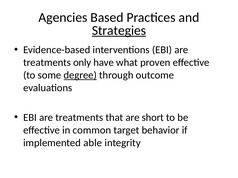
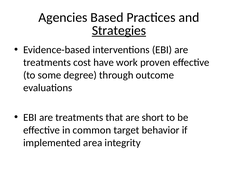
only: only -> cost
what: what -> work
degree underline: present -> none
able: able -> area
